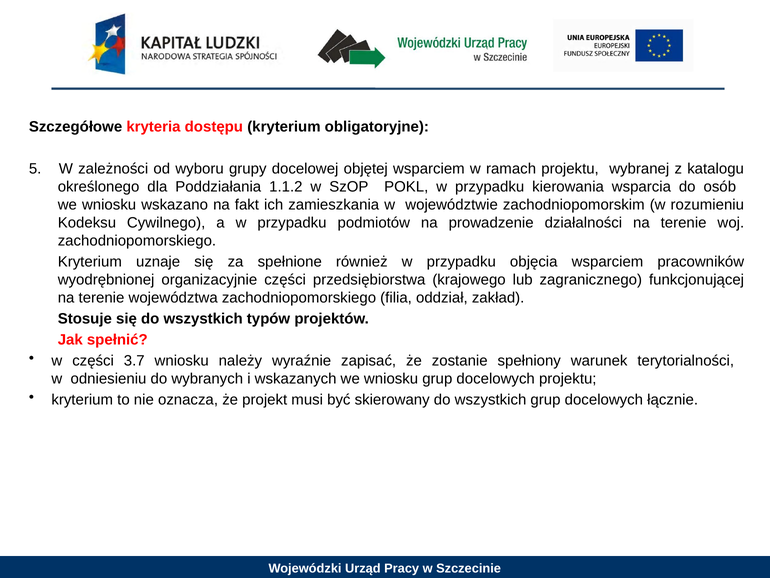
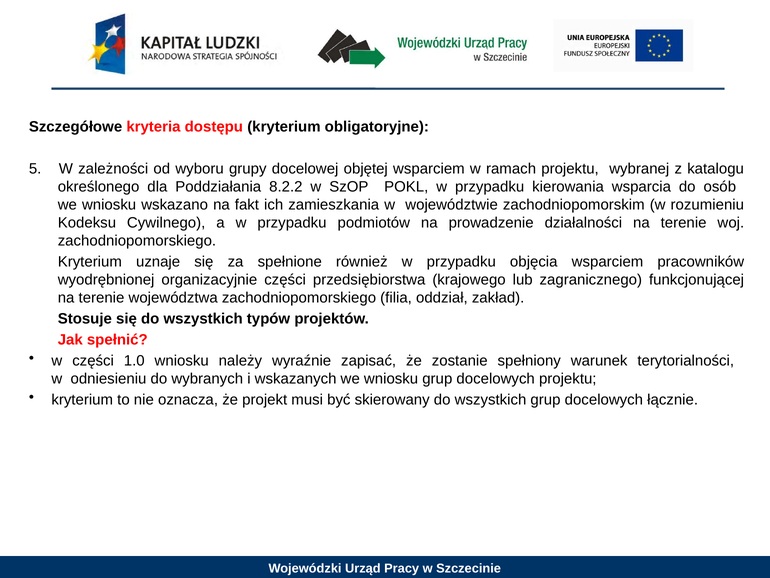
1.1.2: 1.1.2 -> 8.2.2
3.7: 3.7 -> 1.0
